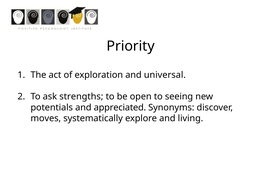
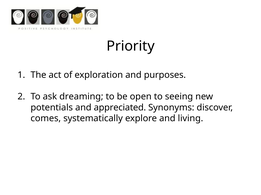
universal: universal -> purposes
strengths: strengths -> dreaming
moves: moves -> comes
